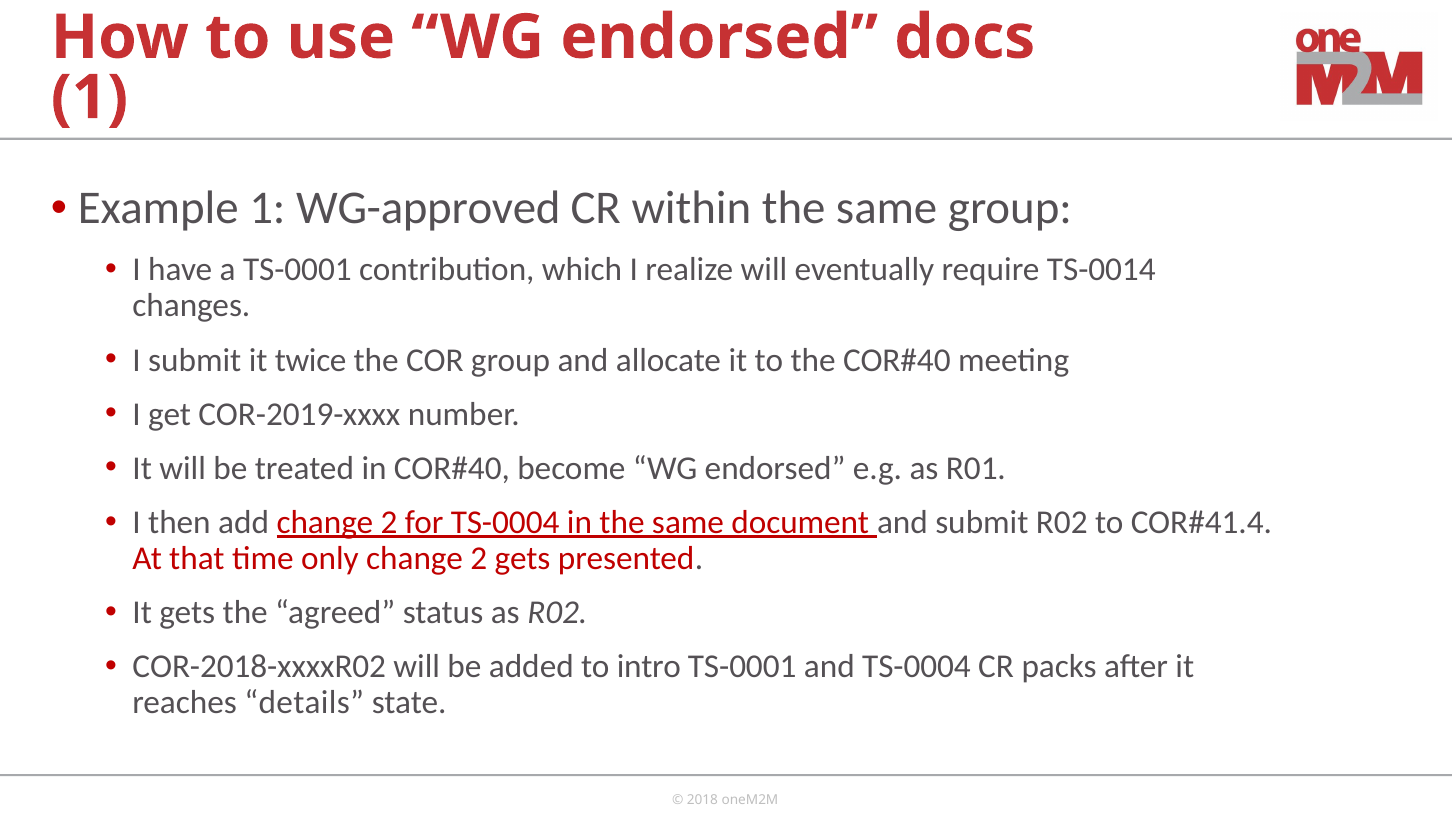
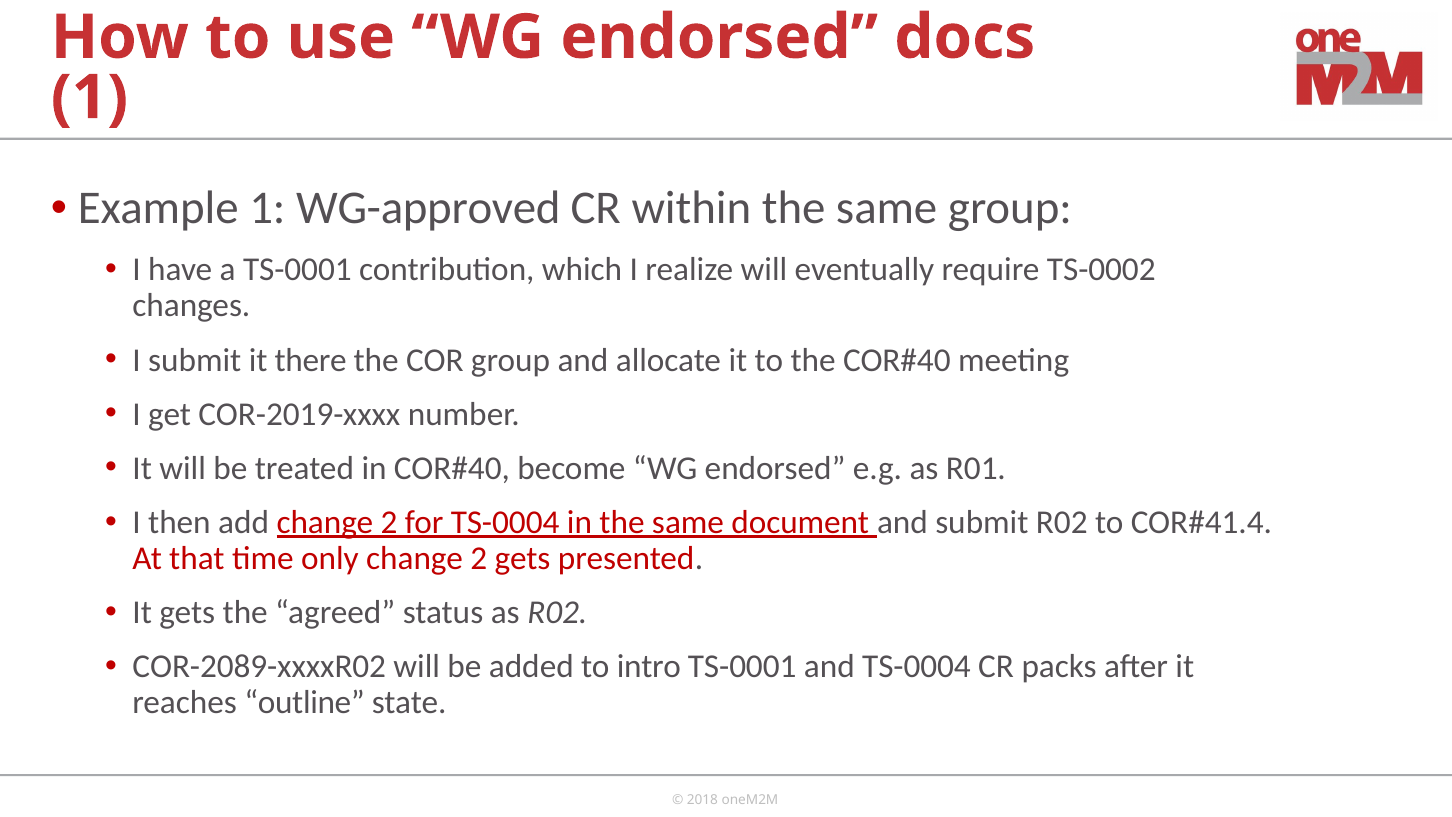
TS-0014: TS-0014 -> TS-0002
twice: twice -> there
COR-2018-xxxxR02: COR-2018-xxxxR02 -> COR-2089-xxxxR02
details: details -> outline
